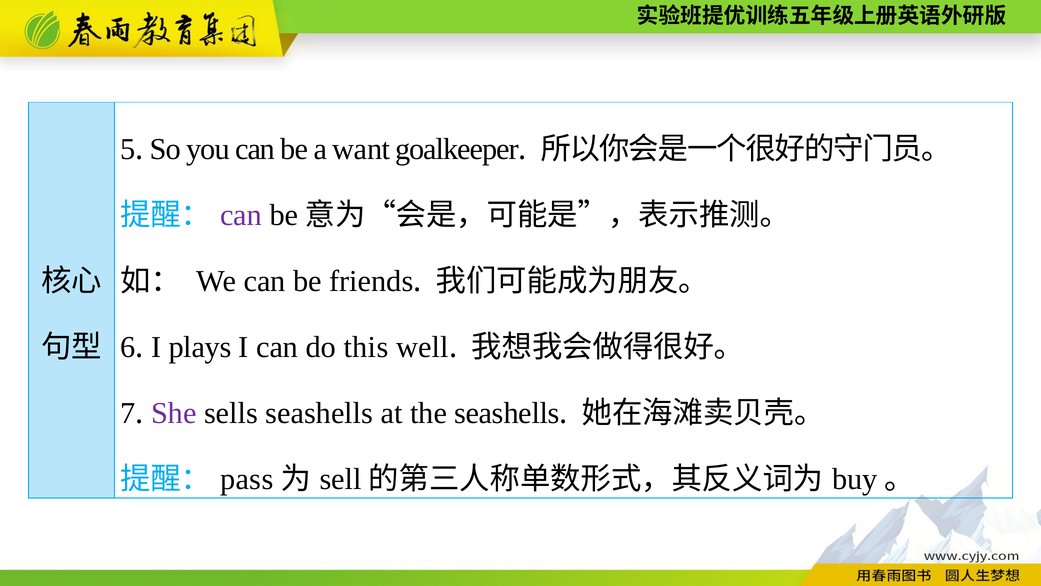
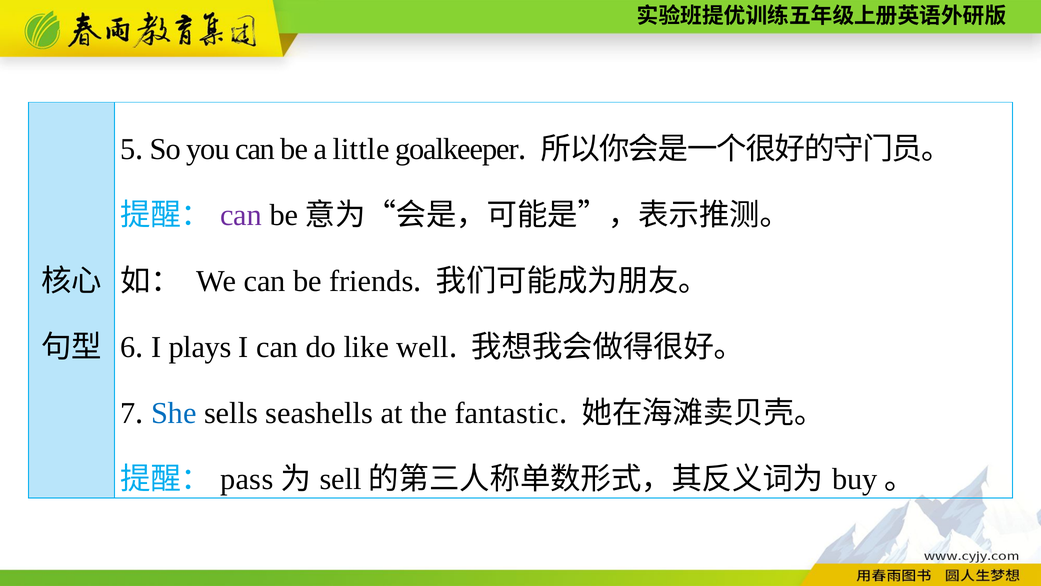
want: want -> little
this: this -> like
She colour: purple -> blue
the seashells: seashells -> fantastic
